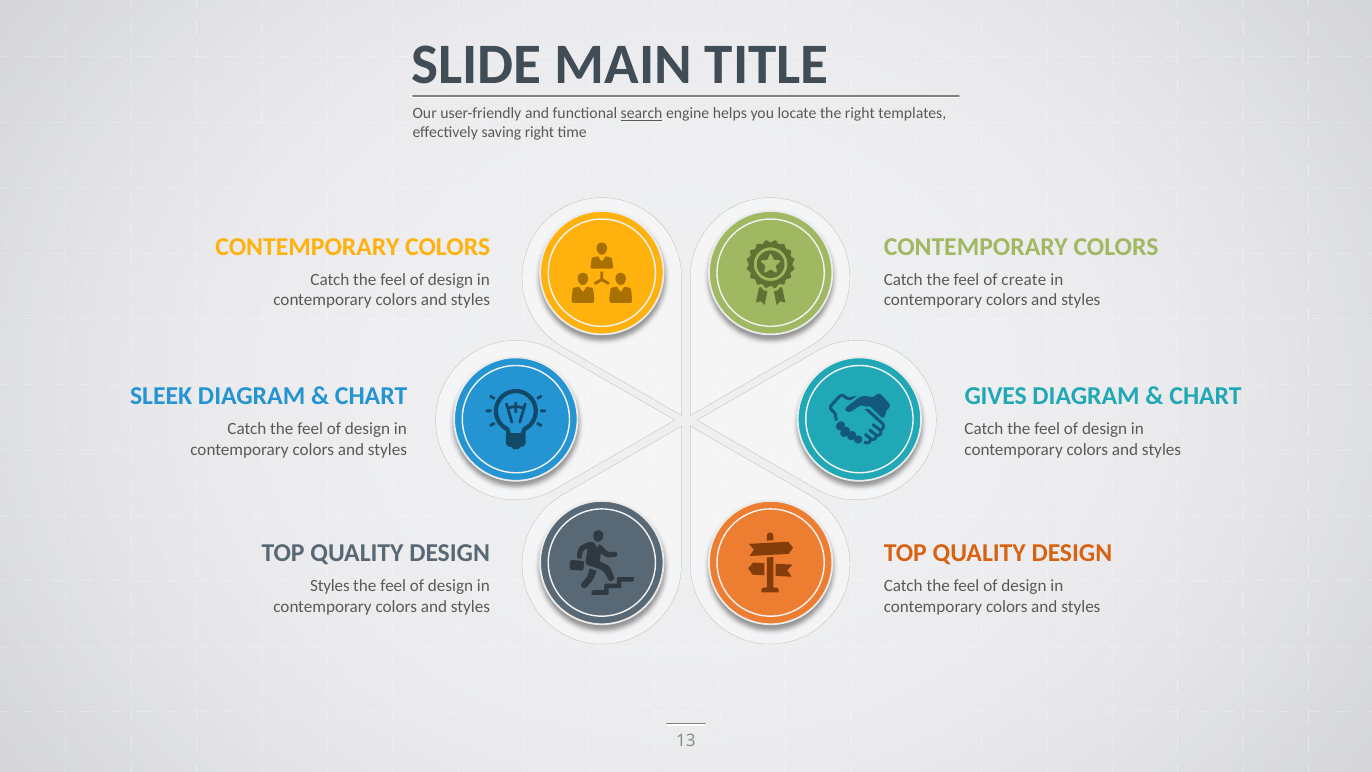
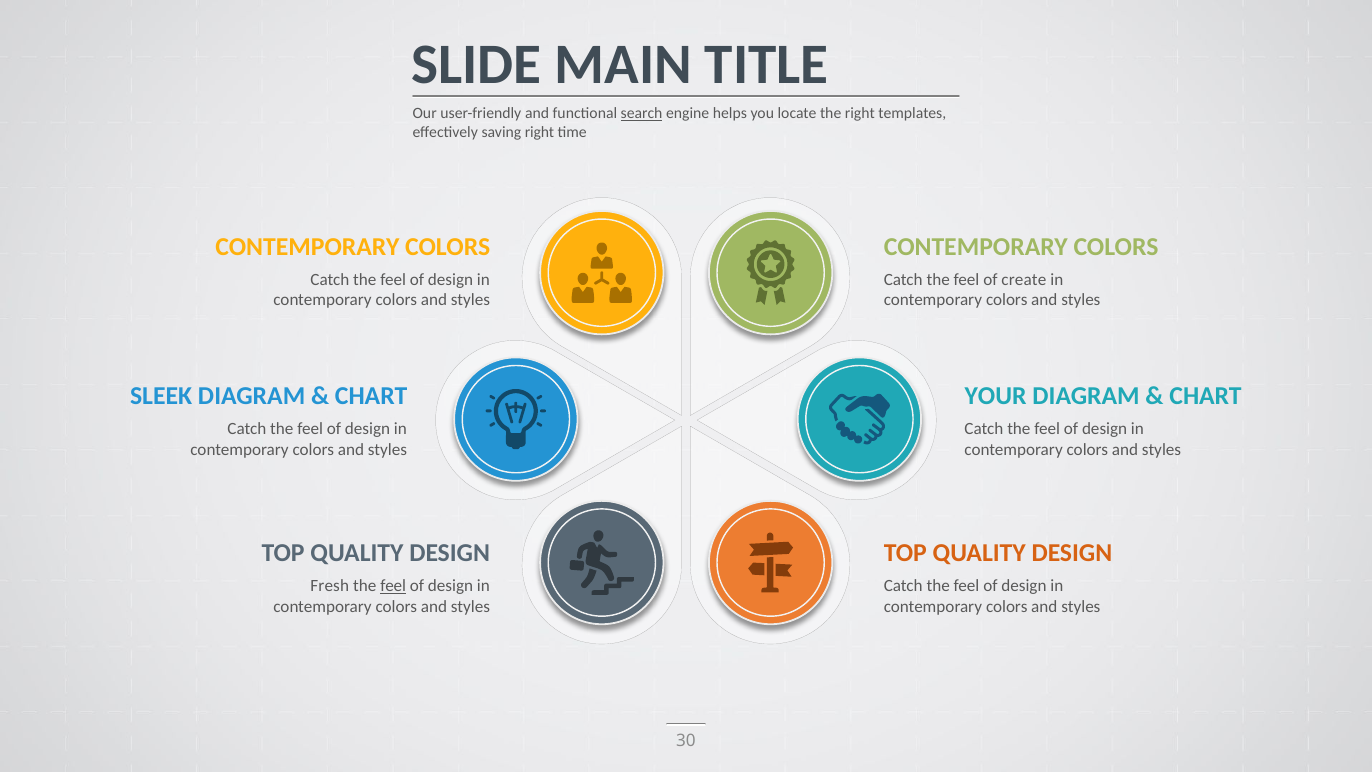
GIVES: GIVES -> YOUR
Styles at (330, 586): Styles -> Fresh
feel at (393, 586) underline: none -> present
13: 13 -> 30
